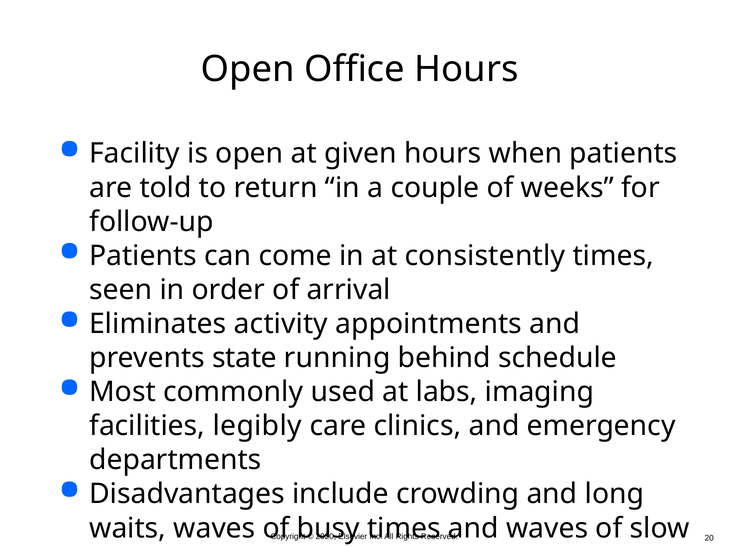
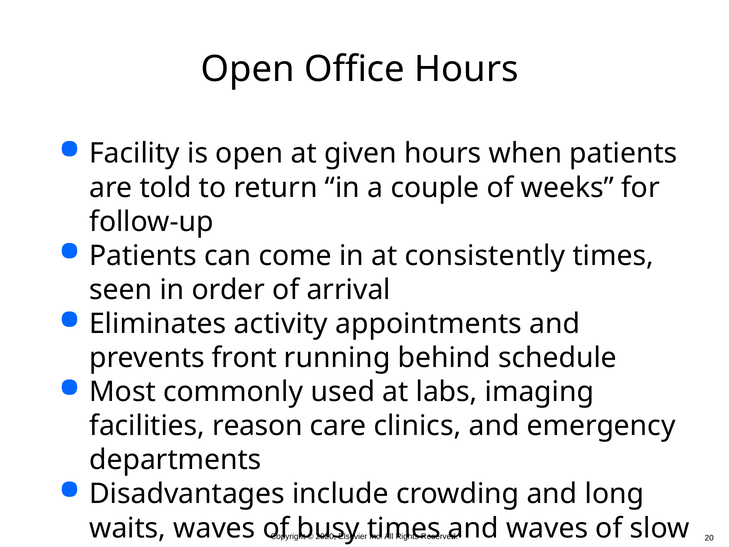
state: state -> front
legibly: legibly -> reason
